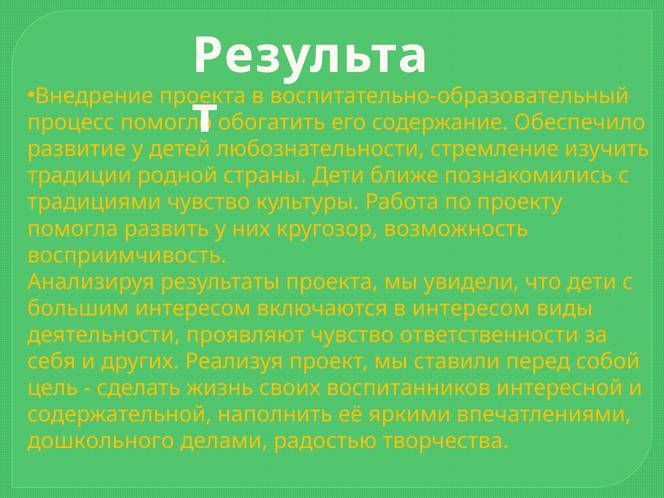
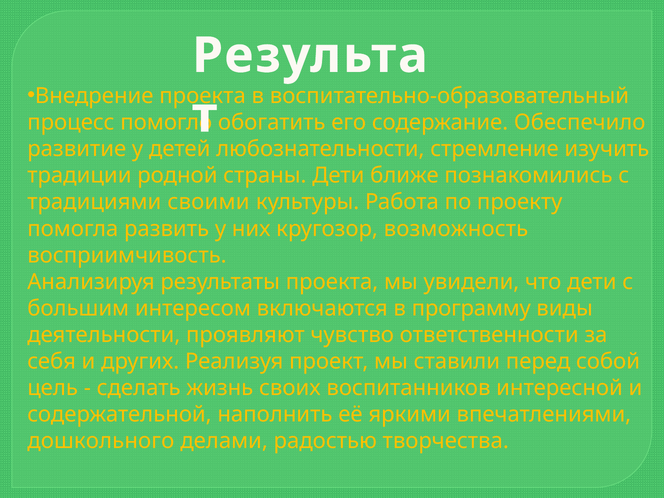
традициями чувство: чувство -> своими
в интересом: интересом -> программу
